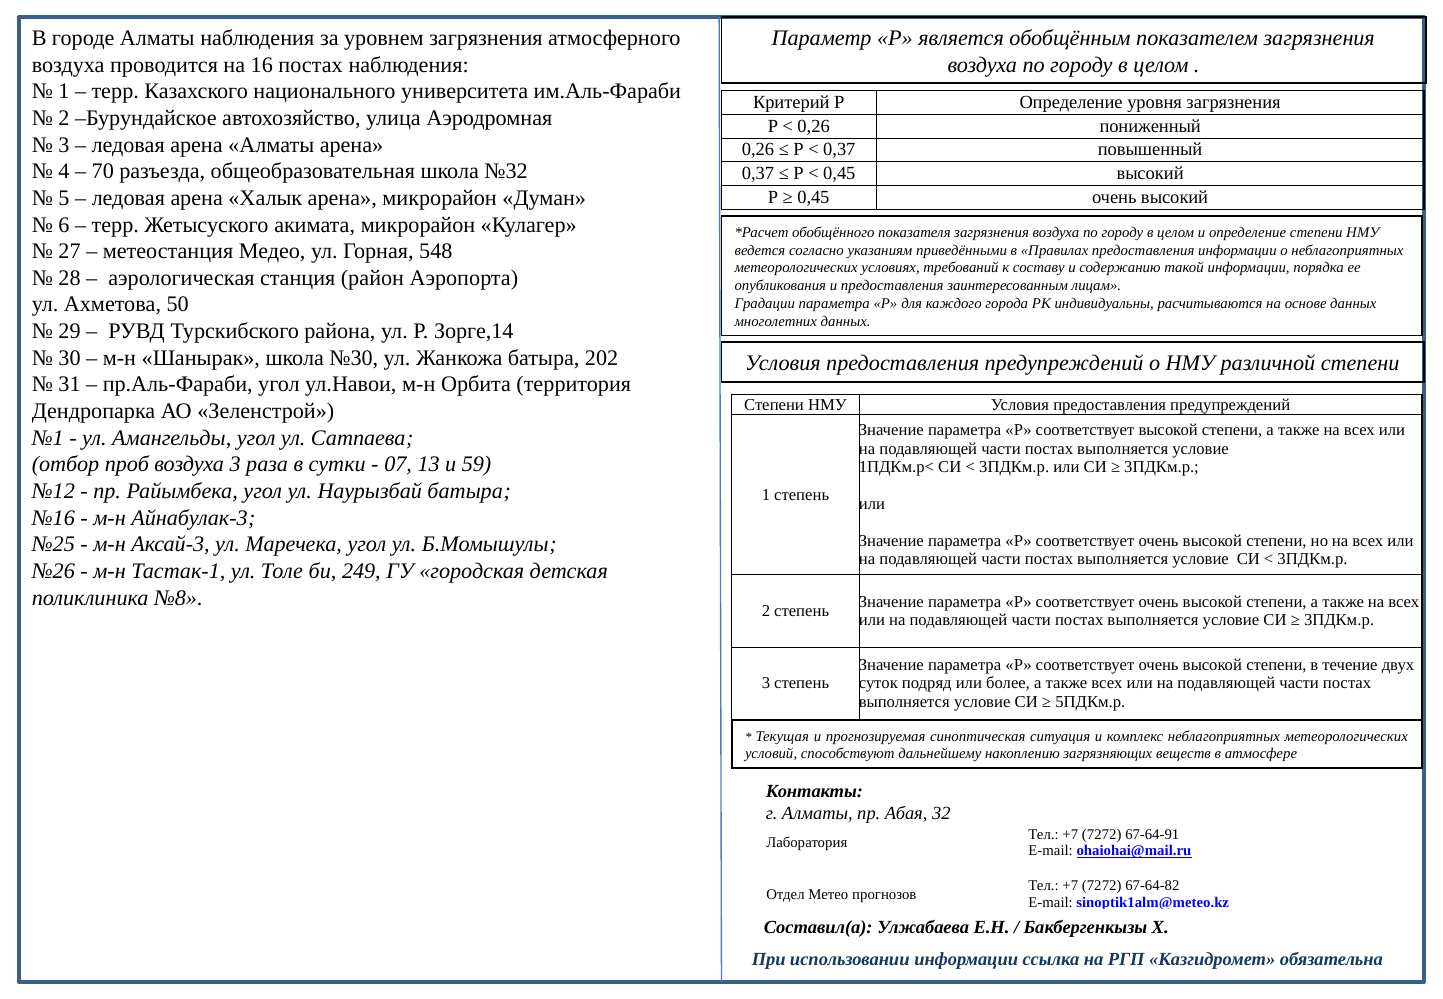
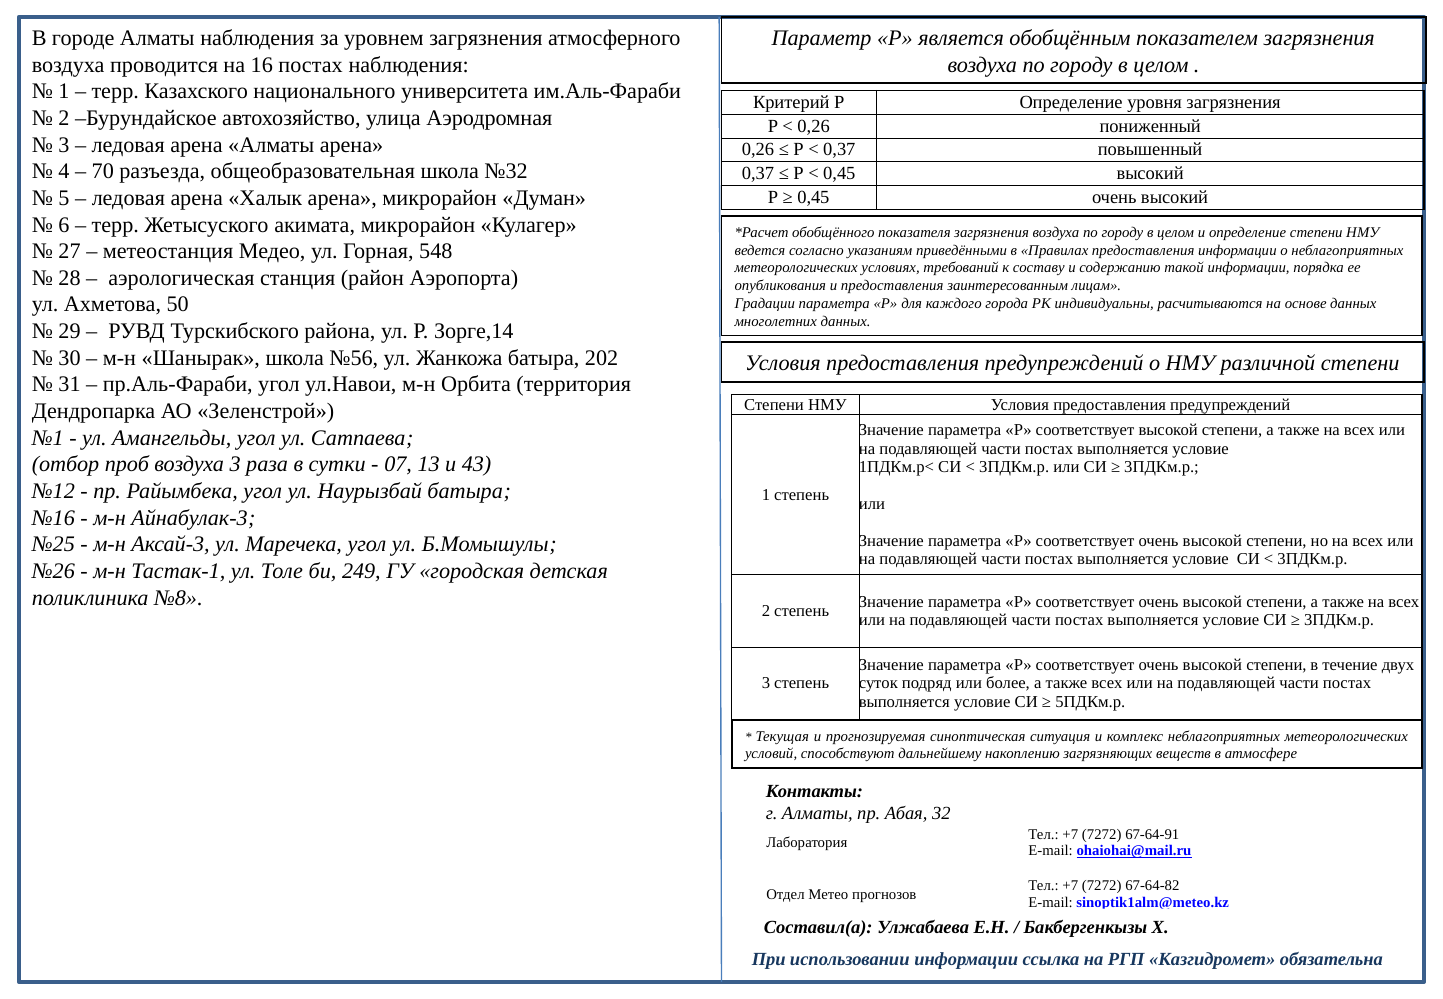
№30: №30 -> №56
59: 59 -> 43
